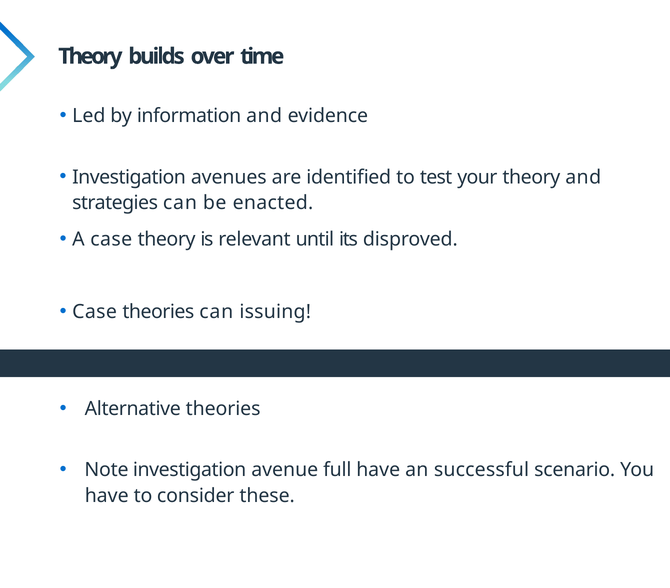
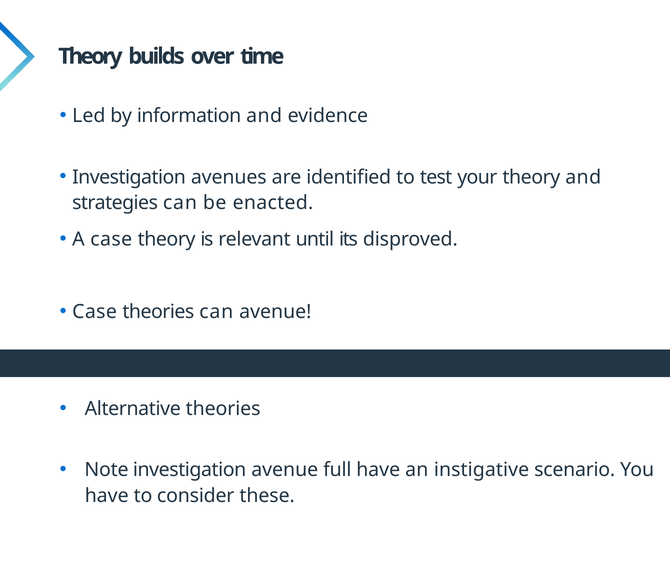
can issuing: issuing -> avenue
successful: successful -> instigative
